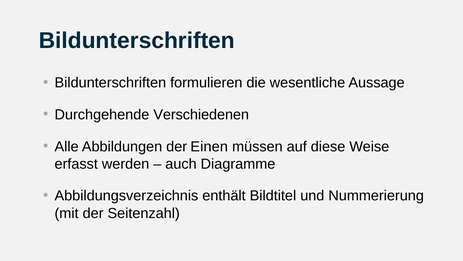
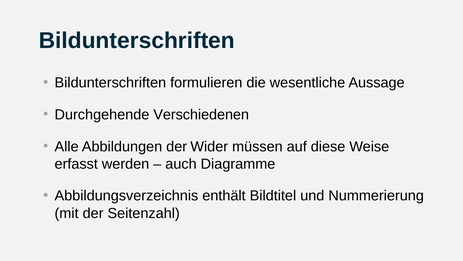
Einen: Einen -> Wider
